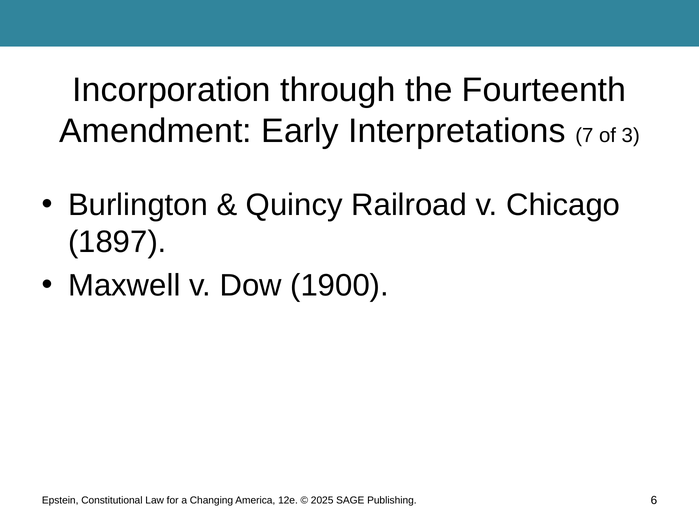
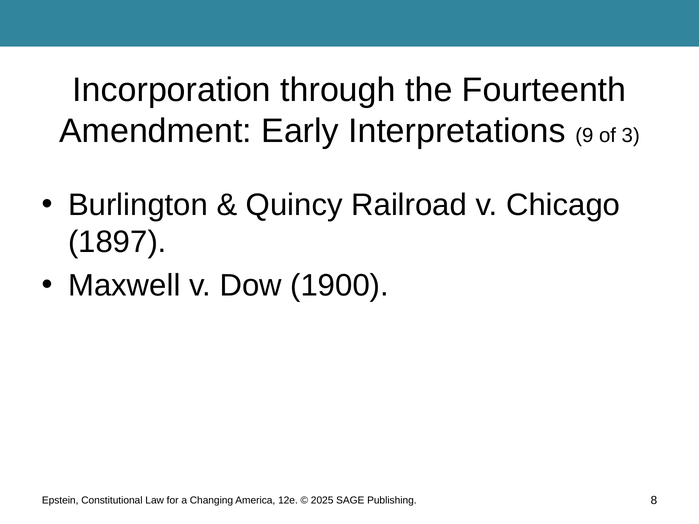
7: 7 -> 9
6: 6 -> 8
